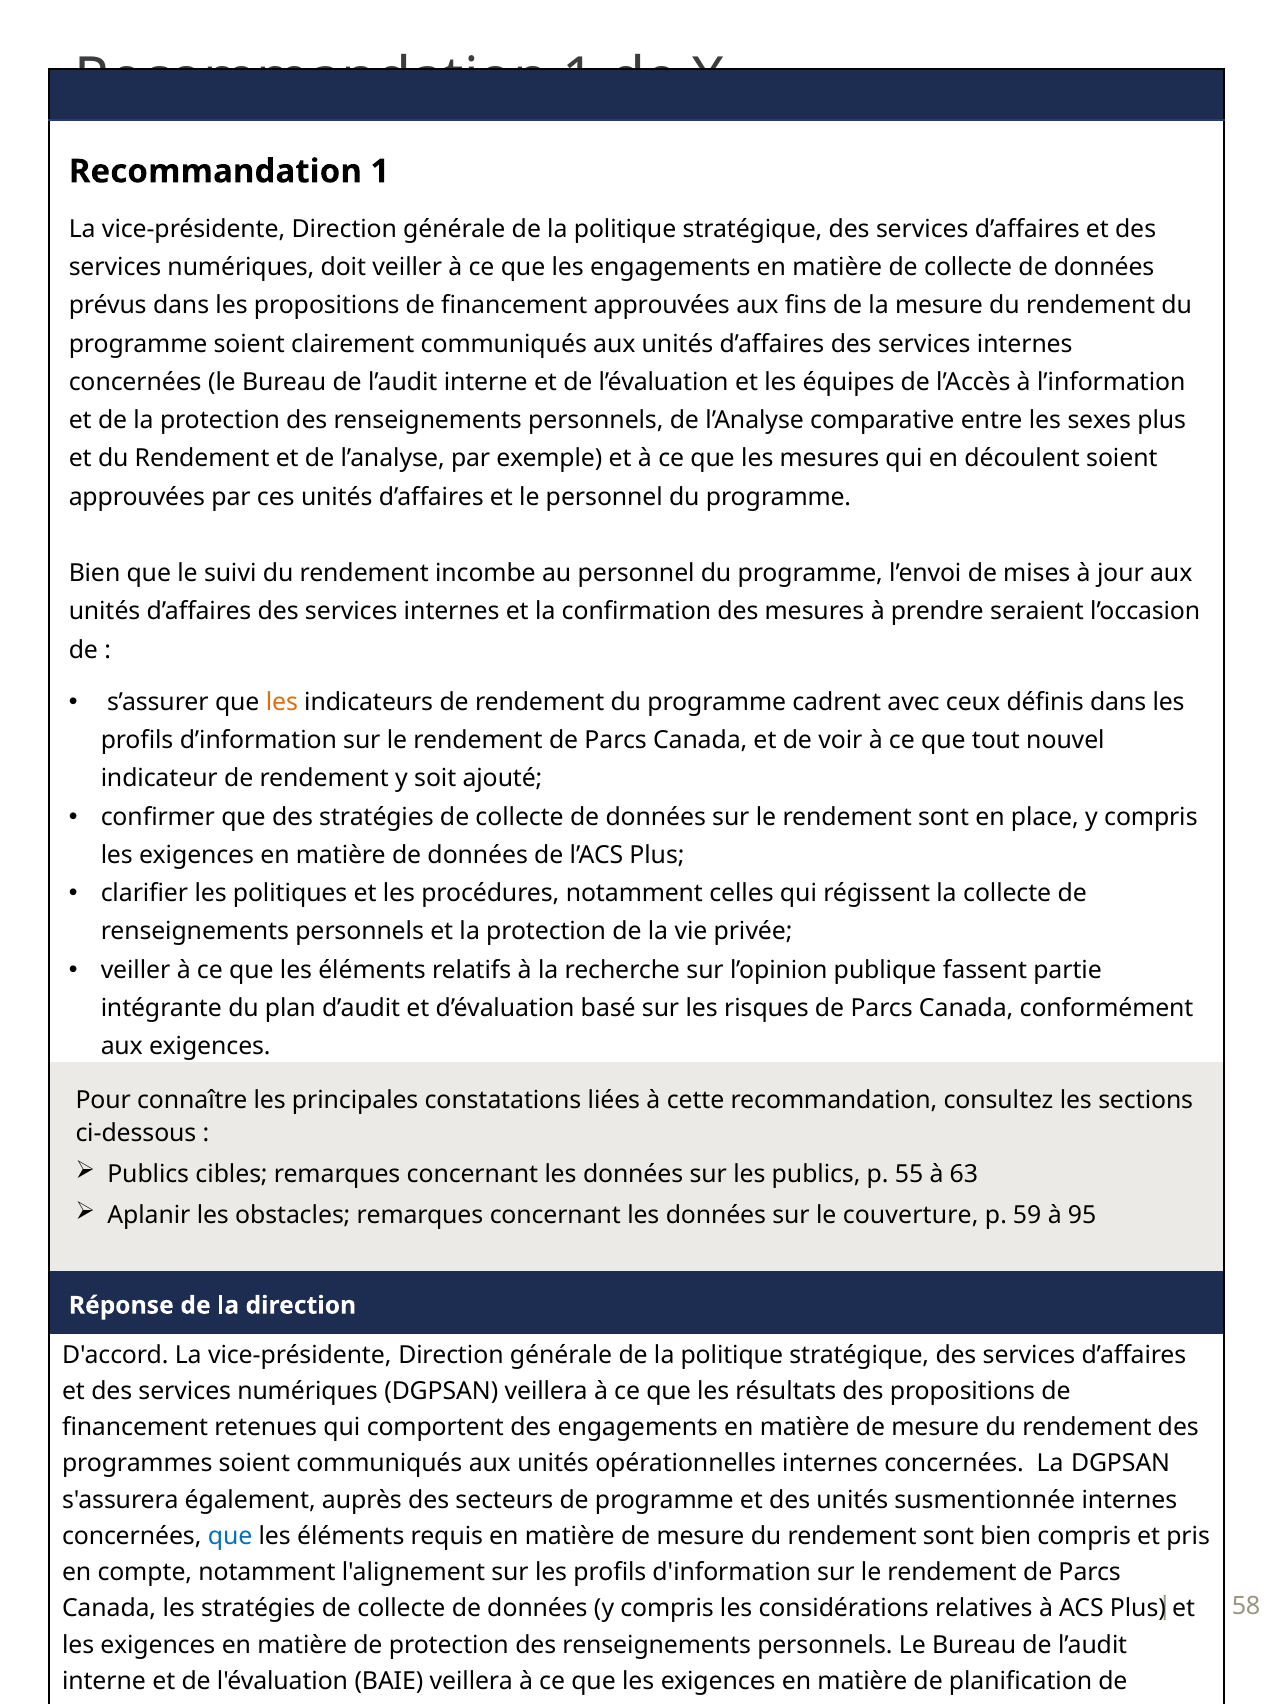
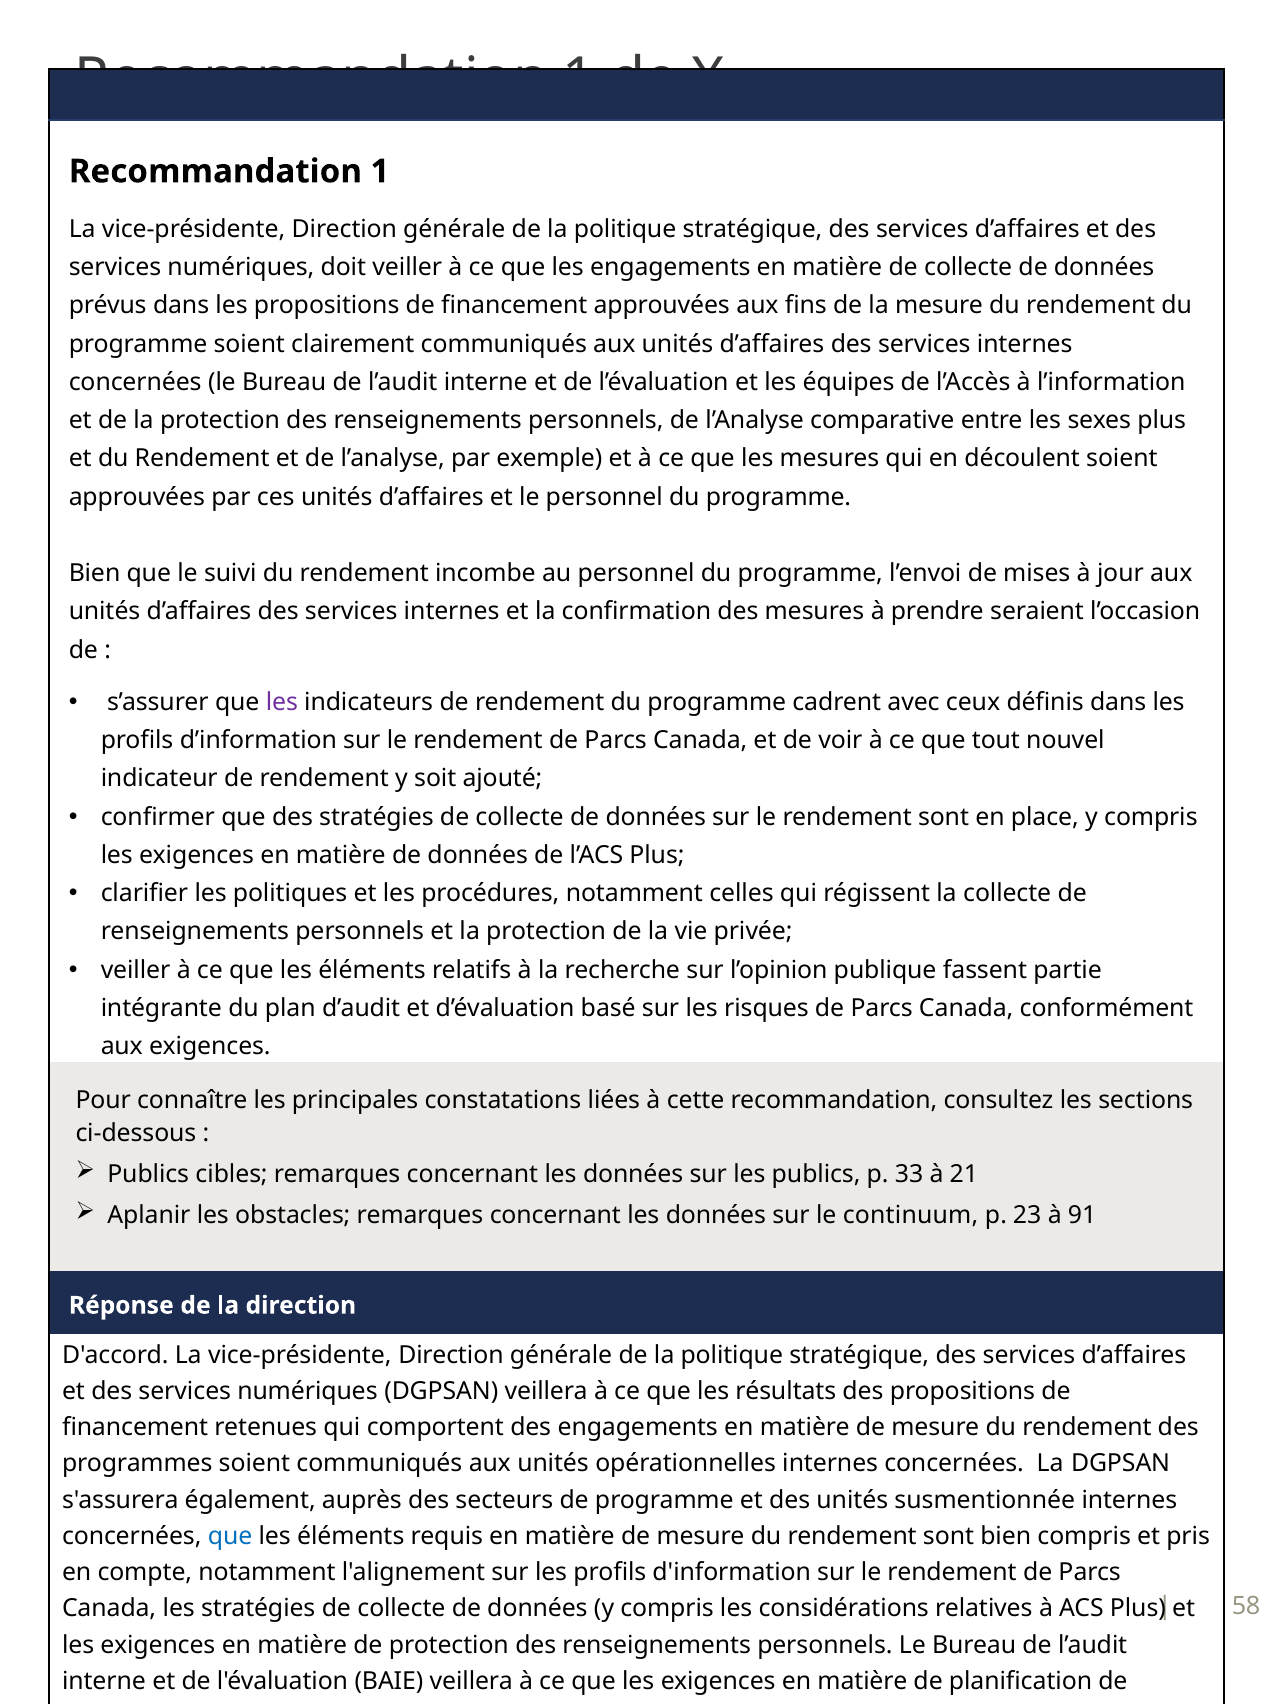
les at (282, 702) colour: orange -> purple
55: 55 -> 33
63: 63 -> 21
couverture: couverture -> continuum
59: 59 -> 23
95: 95 -> 91
